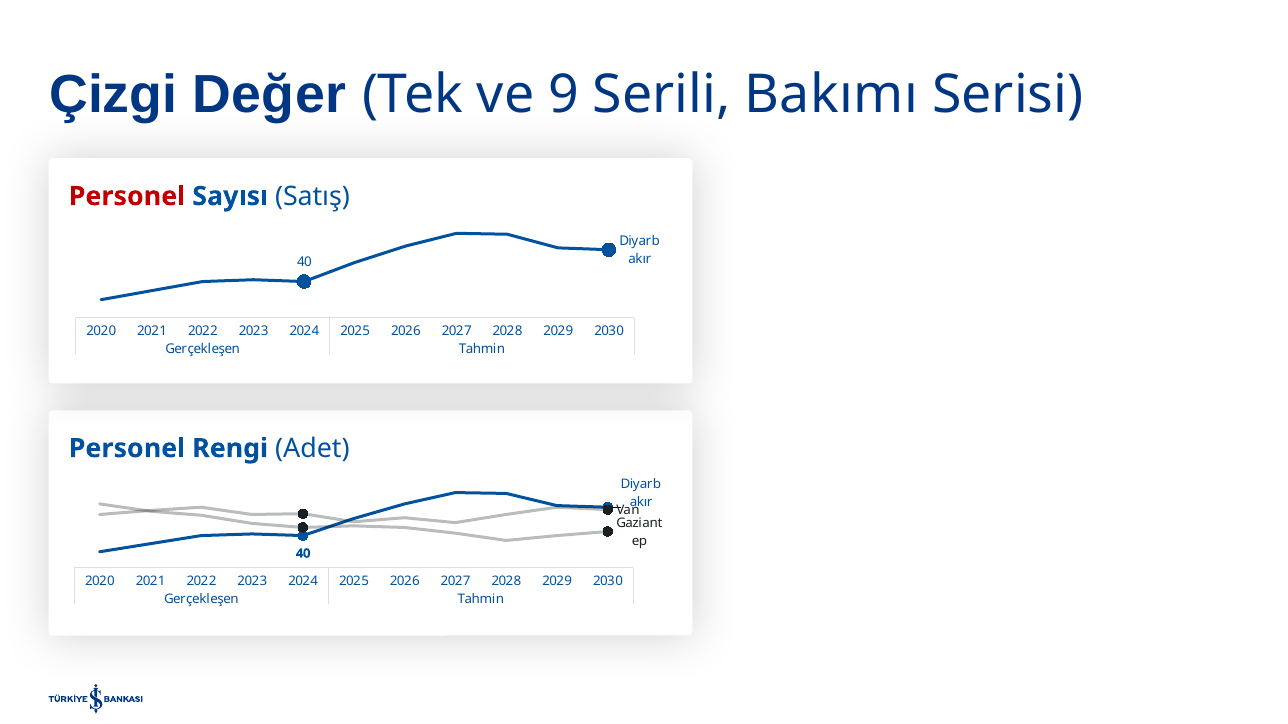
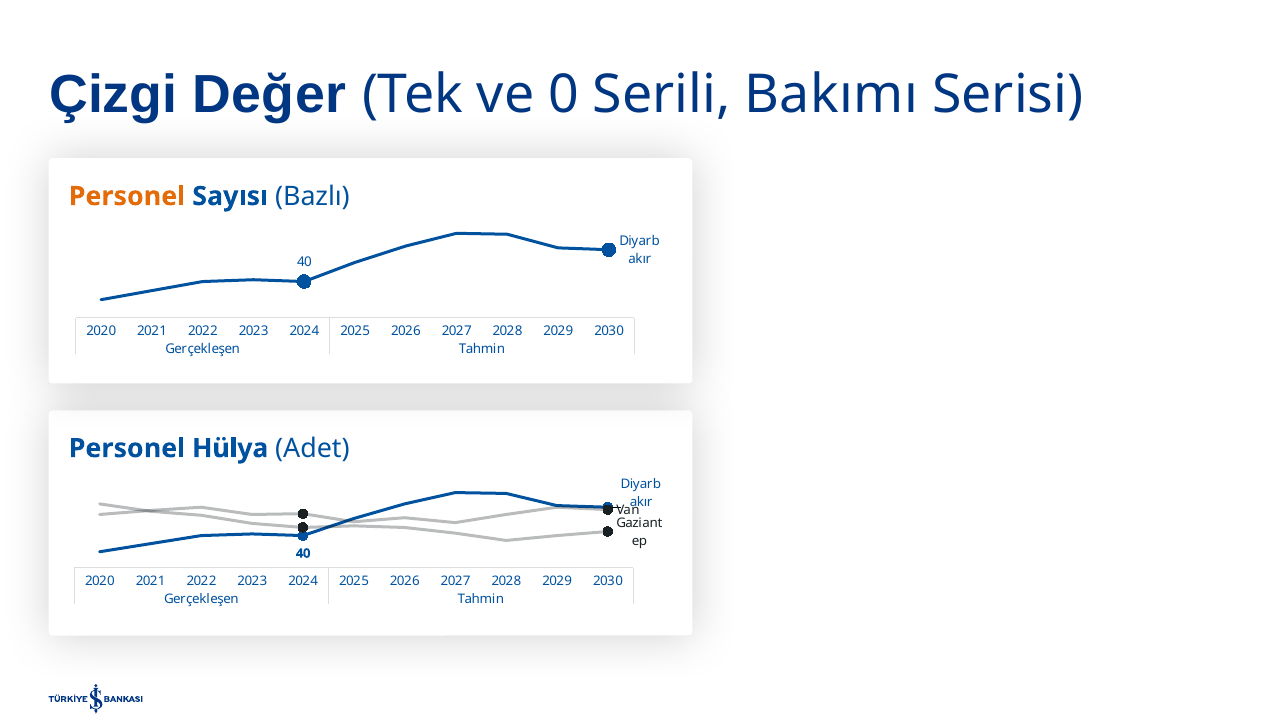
9: 9 -> 0
Personel at (127, 196) colour: red -> orange
Satış: Satış -> Bazlı
Rengi: Rengi -> Hülya
